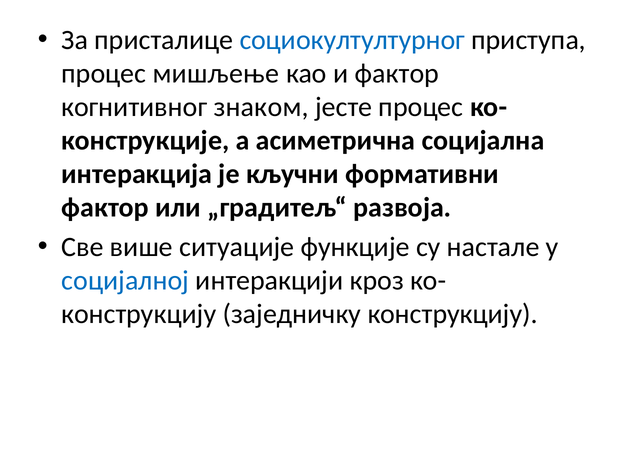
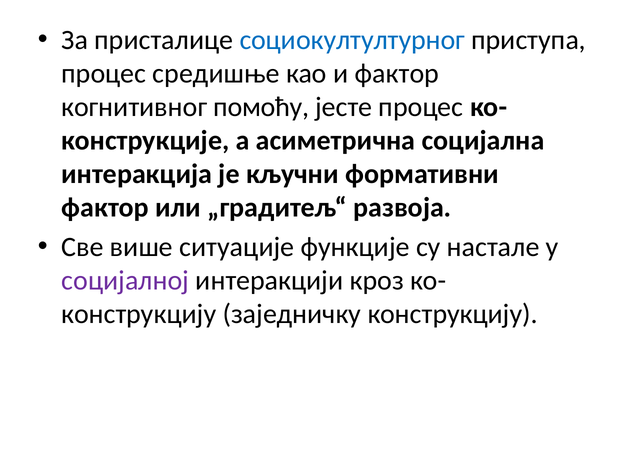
мишљење: мишљење -> средишње
знаком: знаком -> помоћу
социјалној colour: blue -> purple
